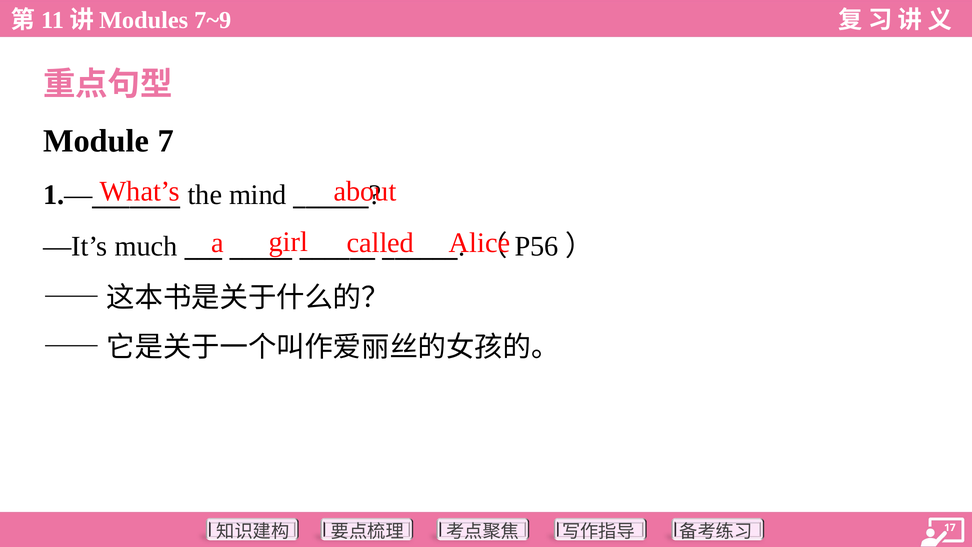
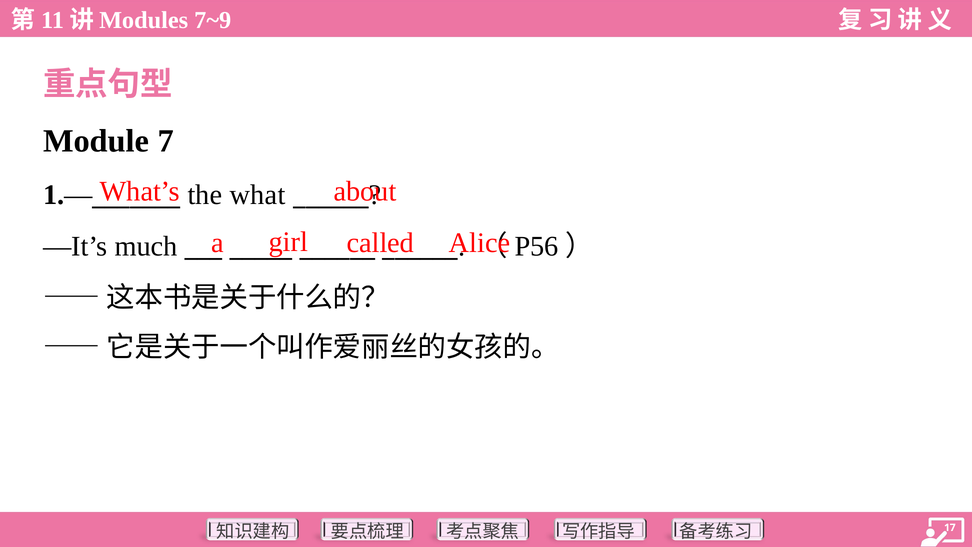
mind: mind -> what
